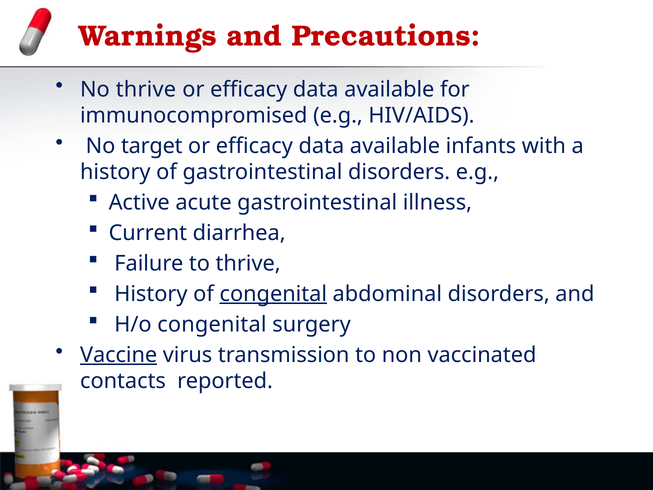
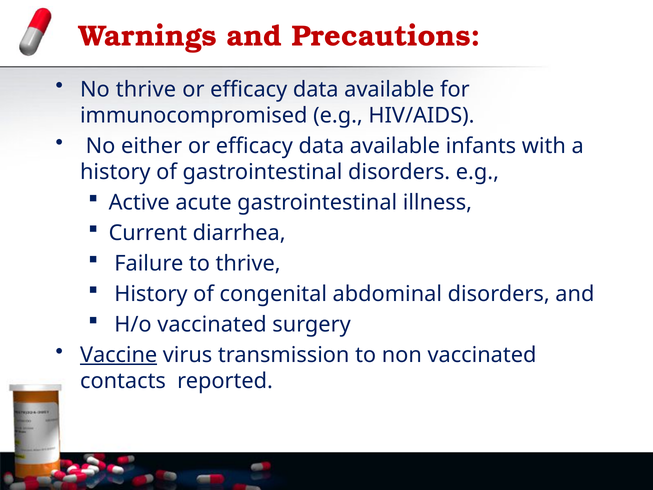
target: target -> either
congenital at (273, 294) underline: present -> none
H/o congenital: congenital -> vaccinated
